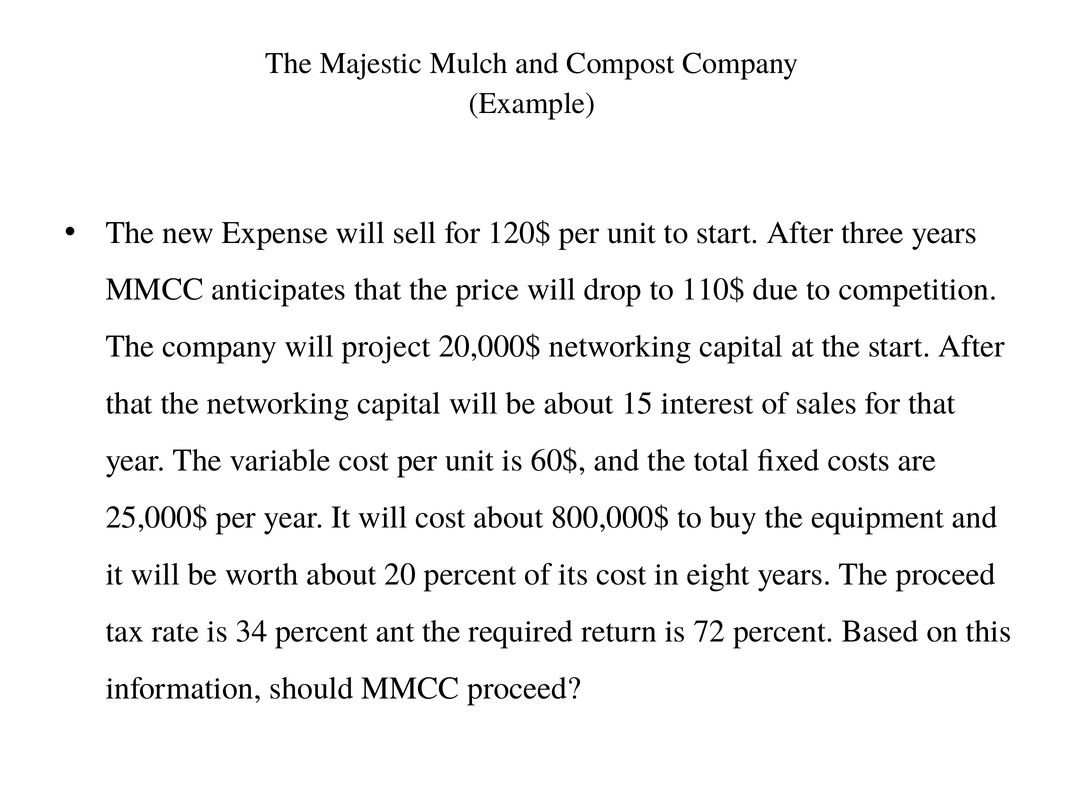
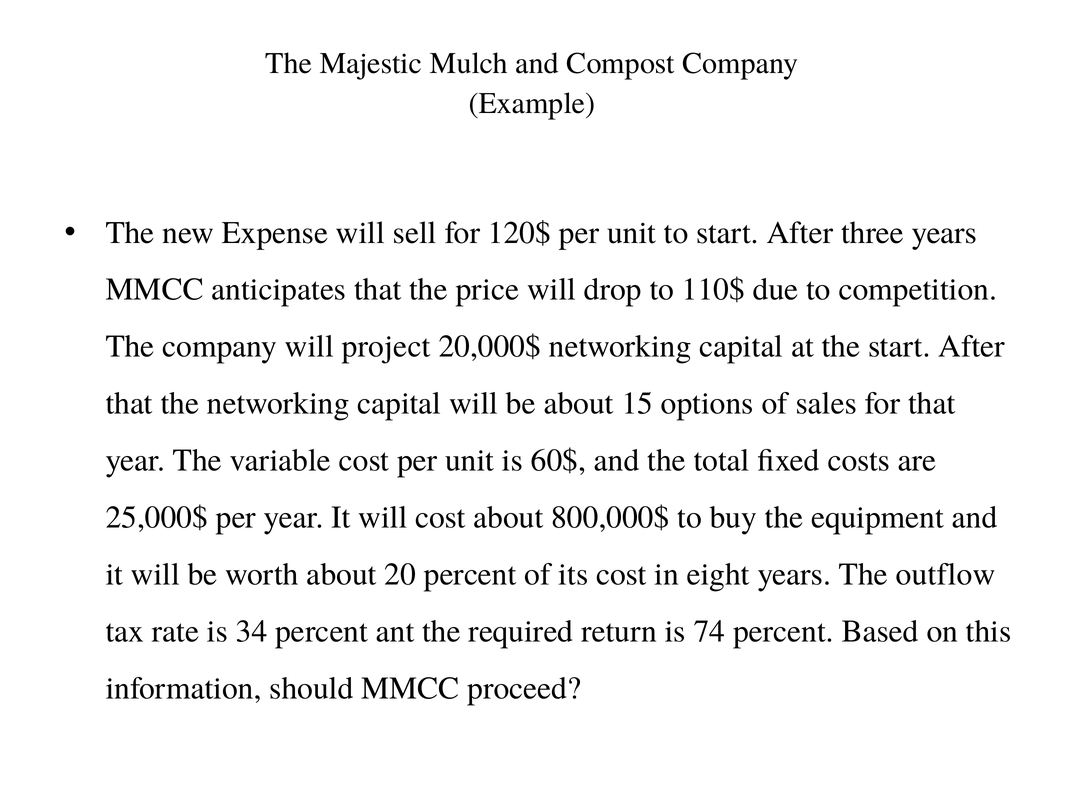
interest: interest -> options
The proceed: proceed -> outflow
72: 72 -> 74
